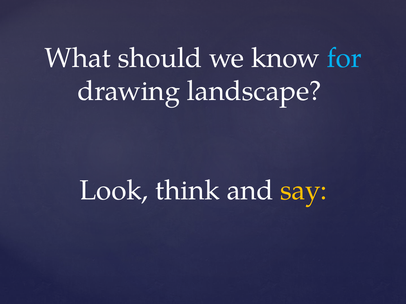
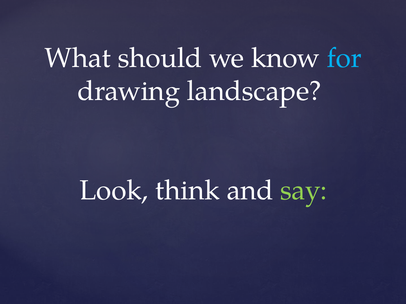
say colour: yellow -> light green
